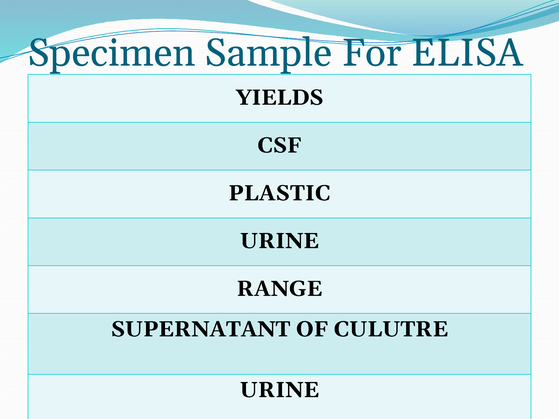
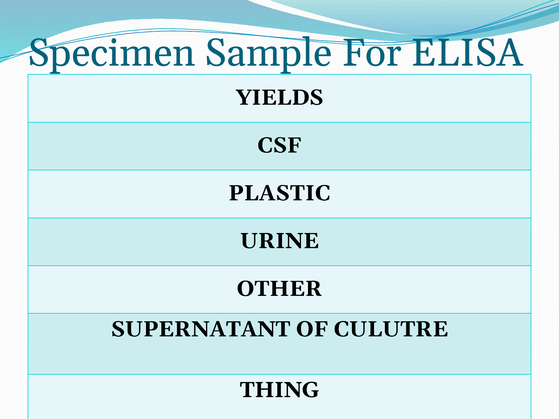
RANGE: RANGE -> OTHER
URINE at (280, 390): URINE -> THING
